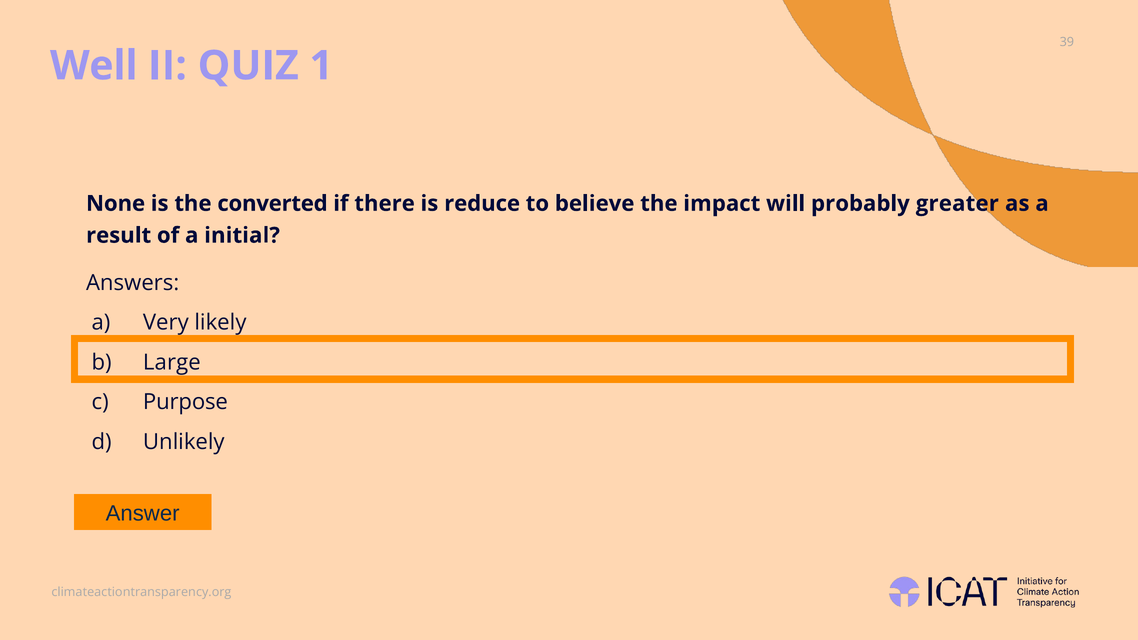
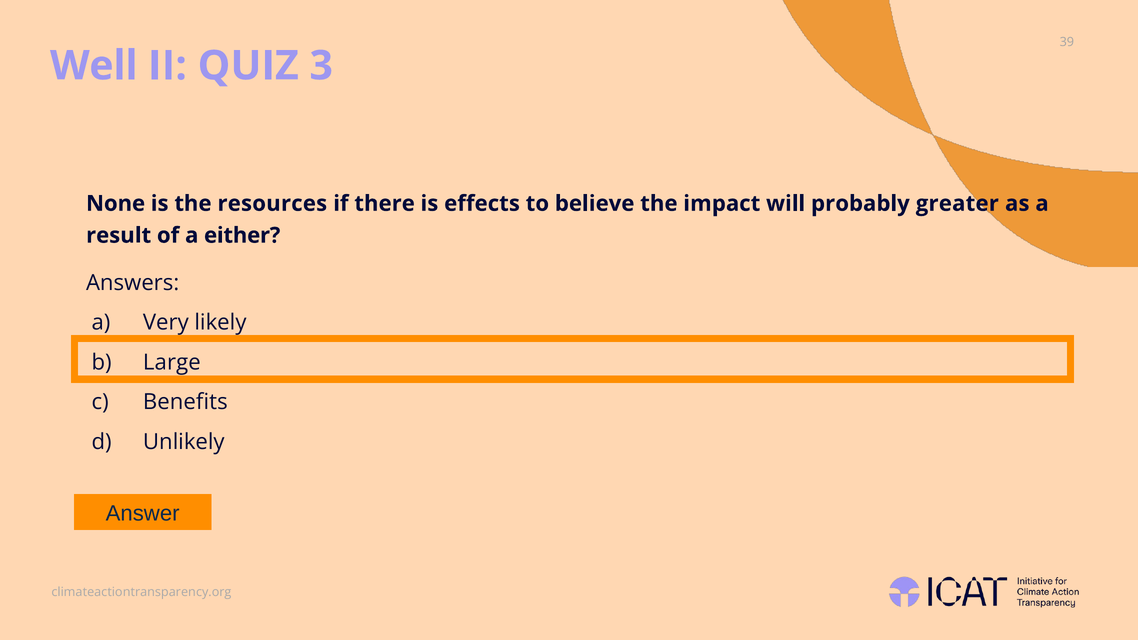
1: 1 -> 3
converted: converted -> resources
reduce: reduce -> effects
initial: initial -> either
Purpose: Purpose -> Benefits
